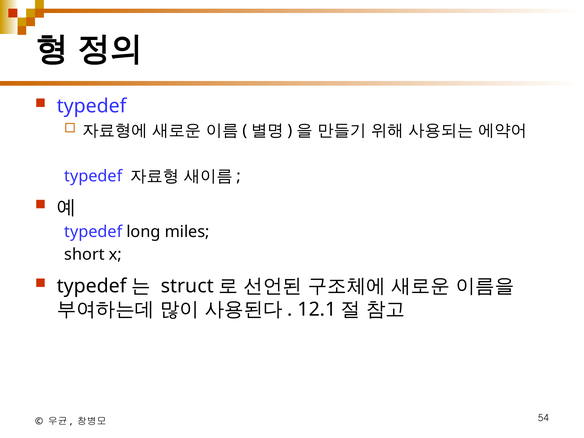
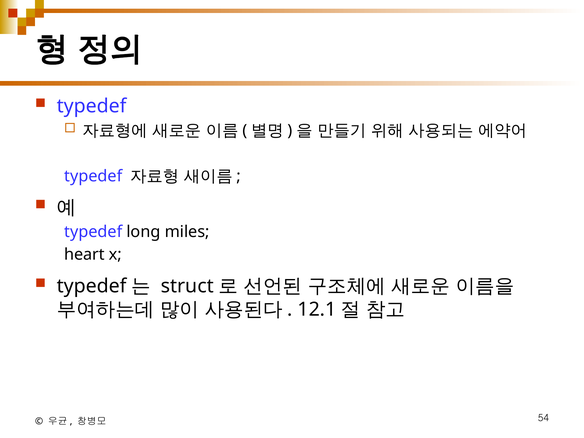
short: short -> heart
